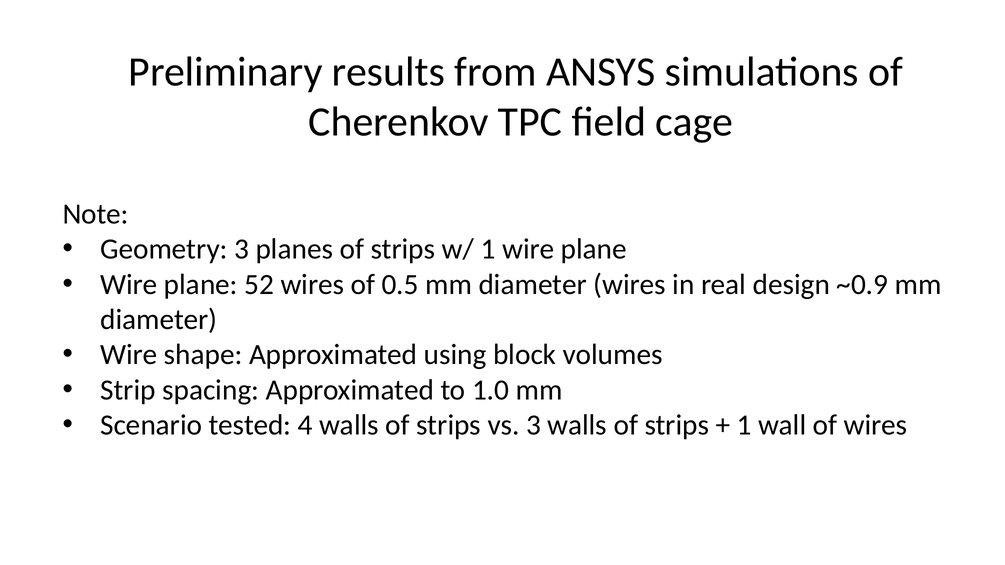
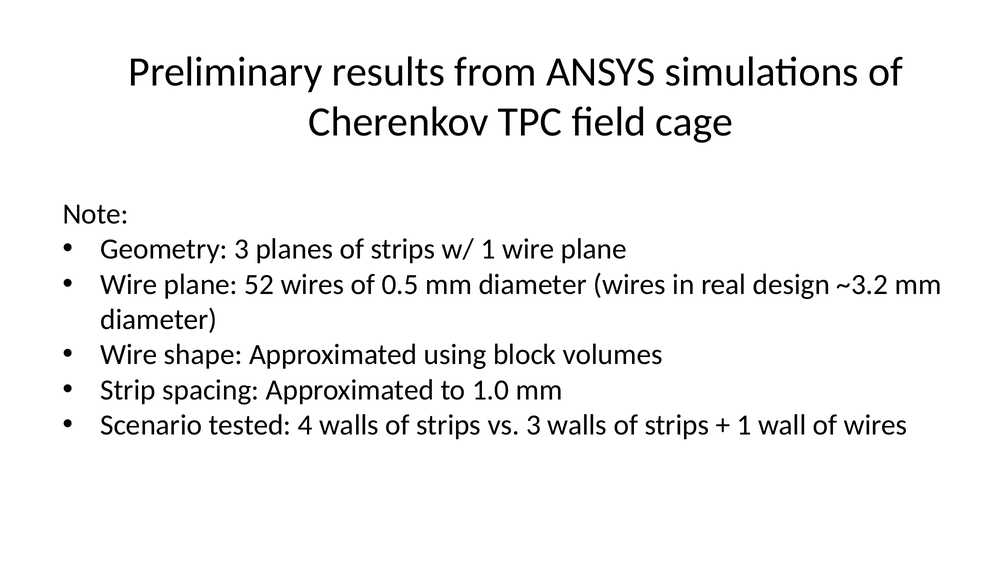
~0.9: ~0.9 -> ~3.2
